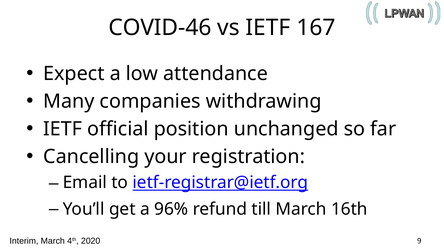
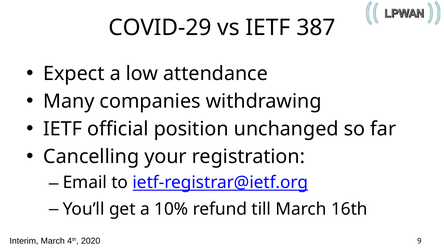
COVID-46: COVID-46 -> COVID-29
167: 167 -> 387
96%: 96% -> 10%
